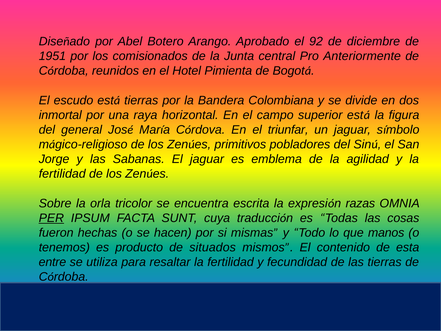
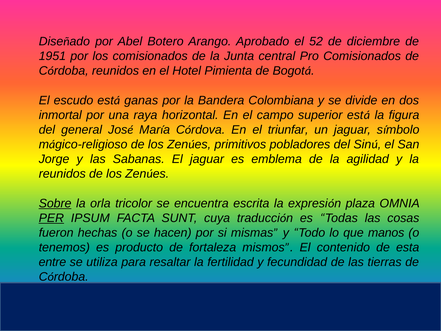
92: 92 -> 52
Pro Anteriormente: Anteriormente -> Comisionados
está tierras: tierras -> ganas
fertilidad at (62, 174): fertilidad -> reunidos
Sobre underline: none -> present
razas: razas -> plaza
situados: situados -> fortaleza
